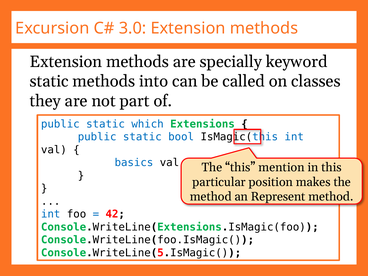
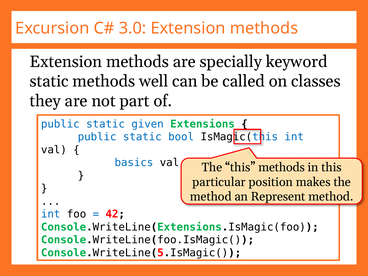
into: into -> well
which: which -> given
this mention: mention -> methods
